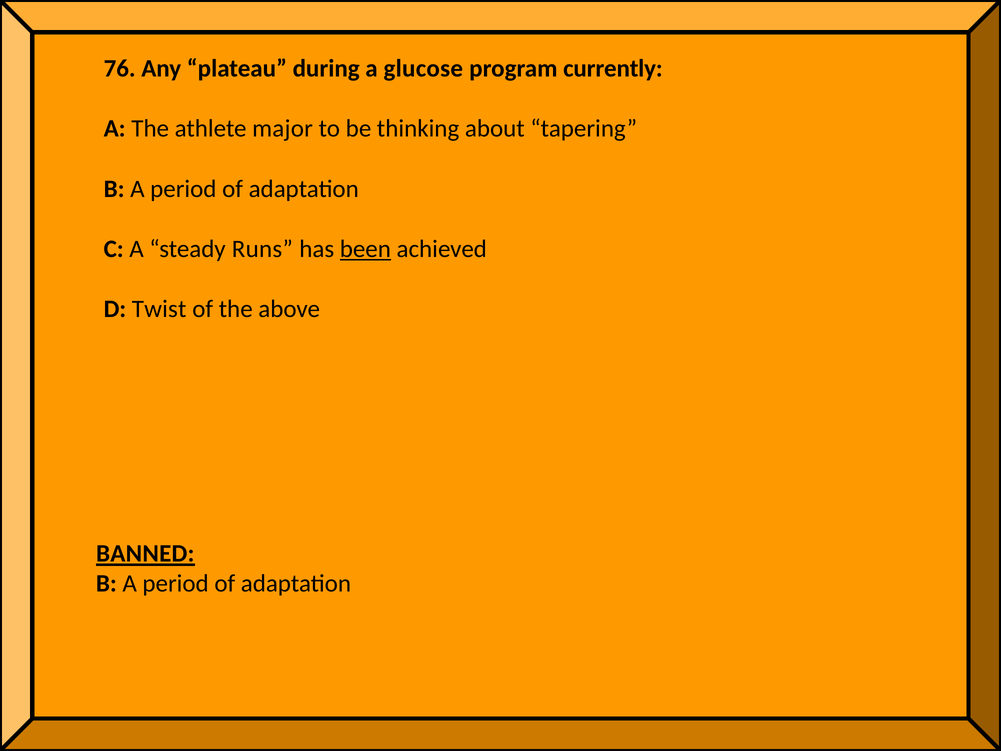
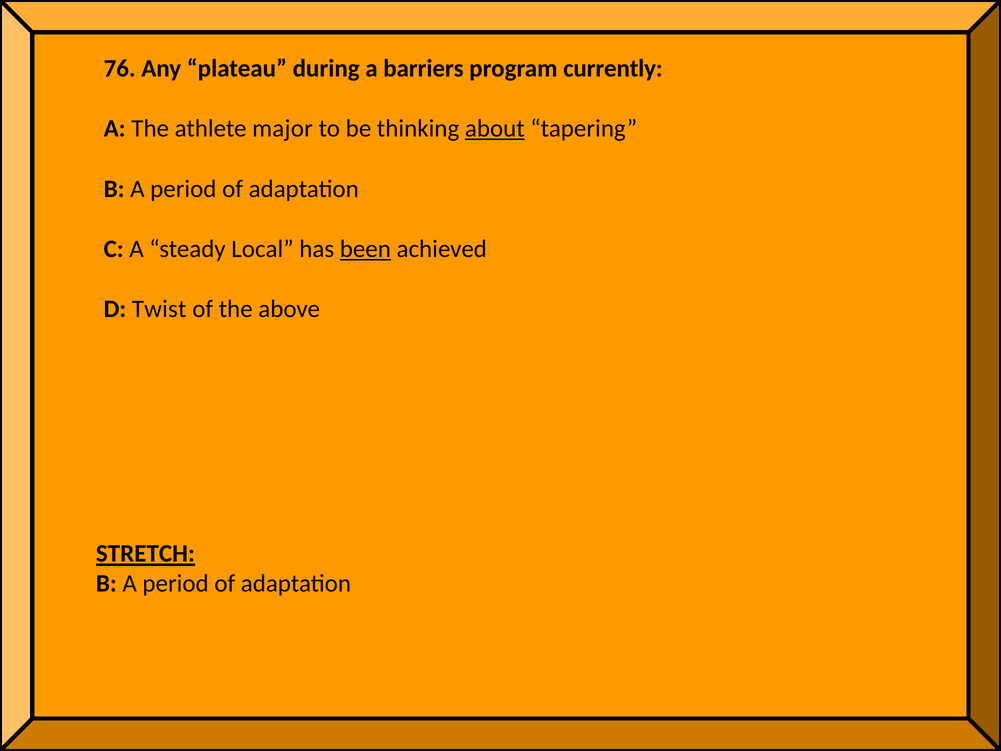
glucose: glucose -> barriers
about underline: none -> present
Runs: Runs -> Local
BANNED: BANNED -> STRETCH
